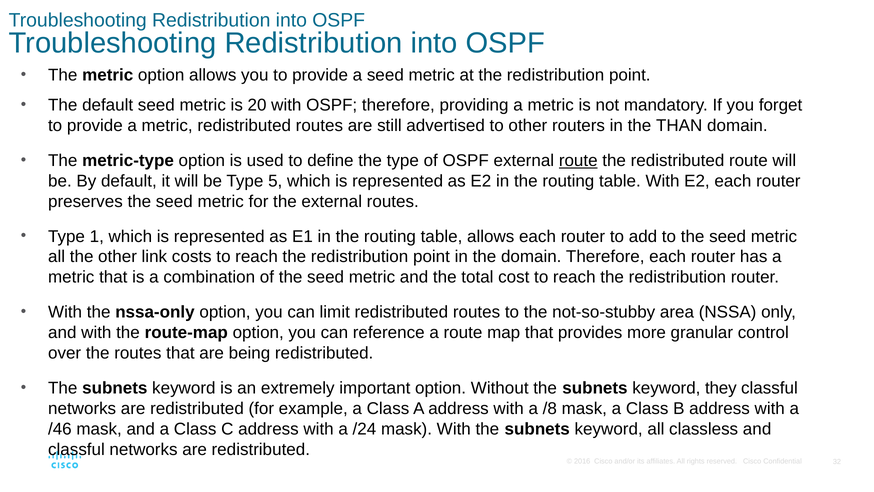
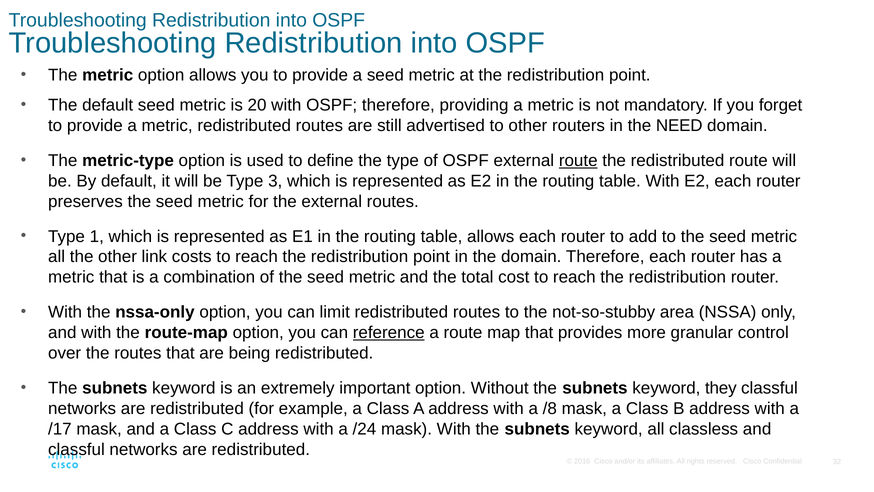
THAN: THAN -> NEED
5: 5 -> 3
reference underline: none -> present
/46: /46 -> /17
